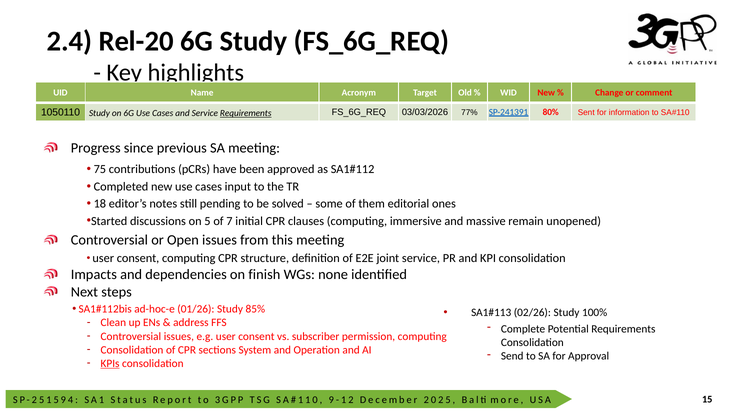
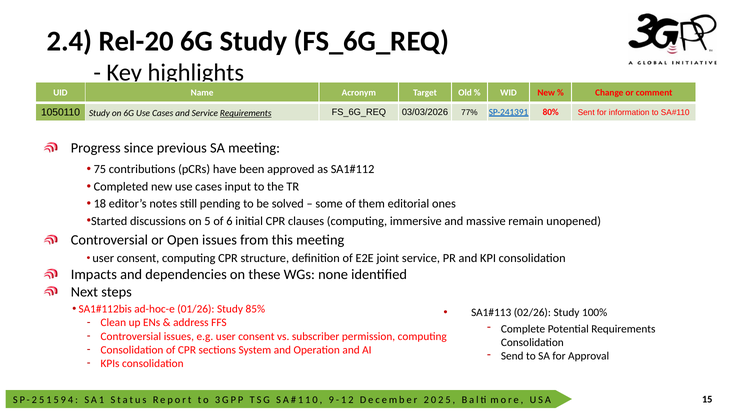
7: 7 -> 6
finish: finish -> these
KPIs underline: present -> none
